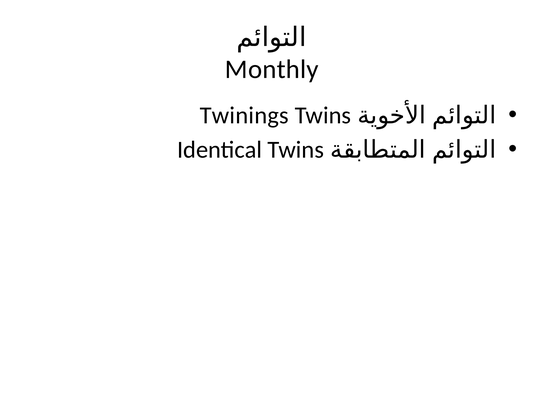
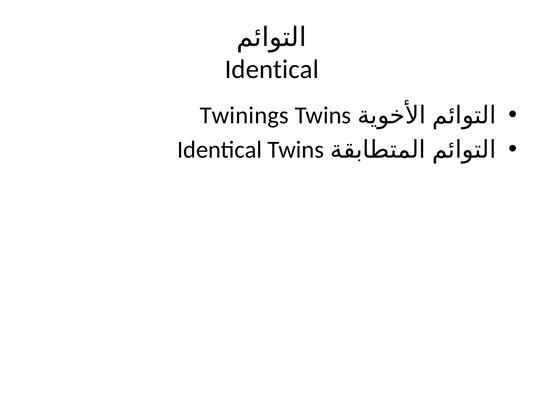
Monthly at (272, 69): Monthly -> Identical
